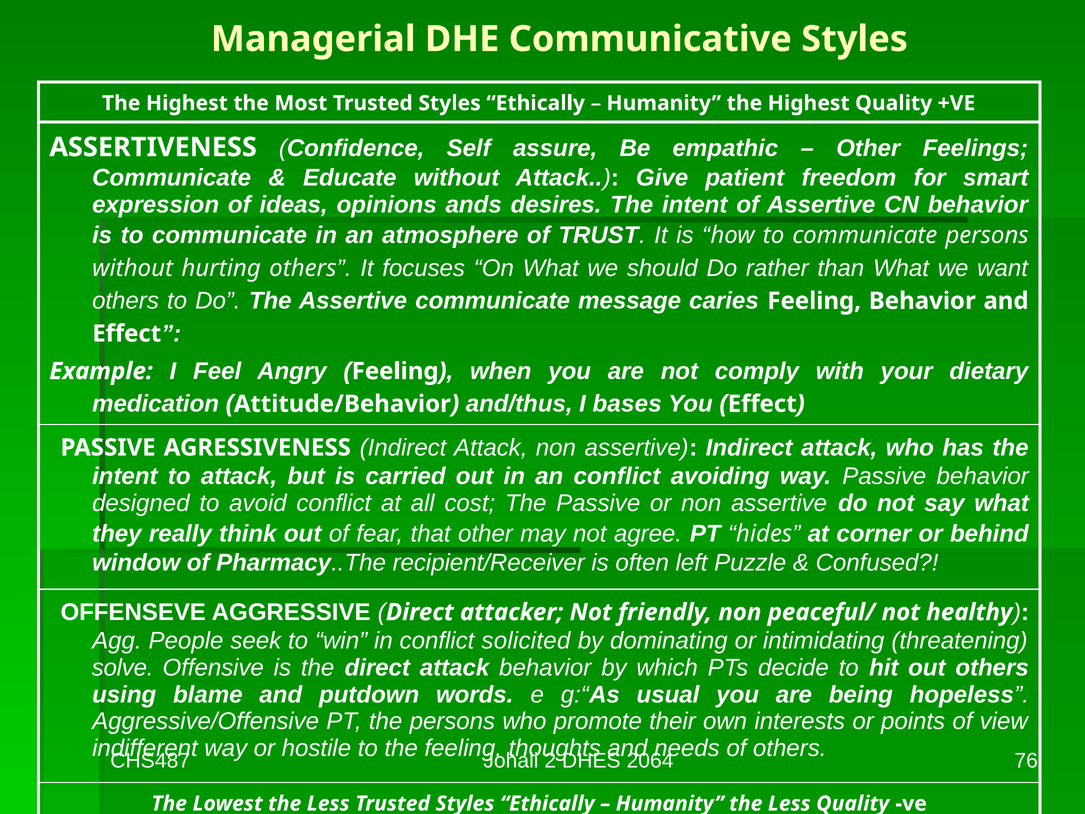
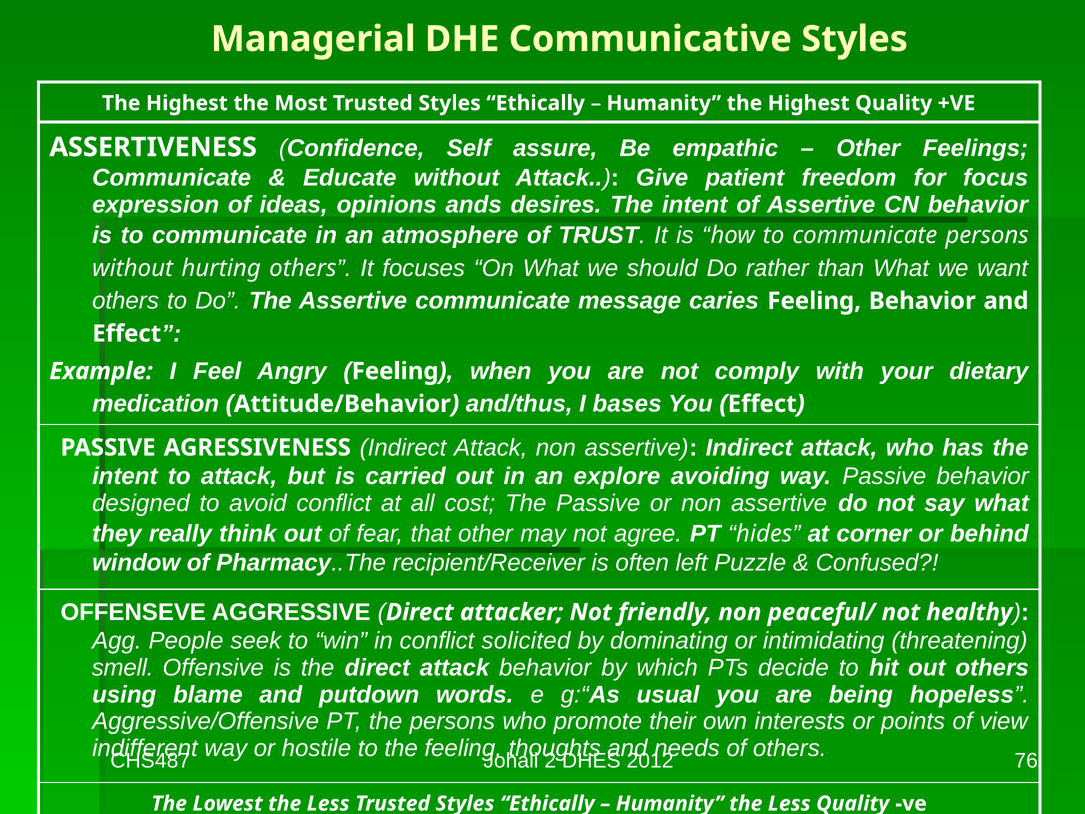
smart: smart -> focus
an conflict: conflict -> explore
solve: solve -> smell
2064: 2064 -> 2012
